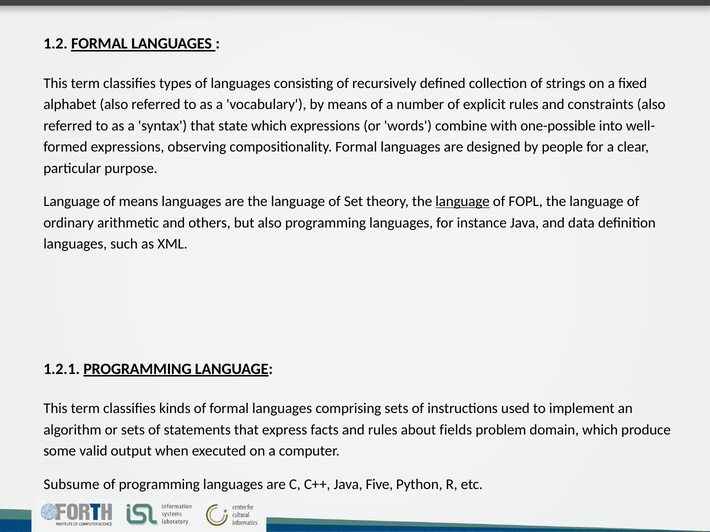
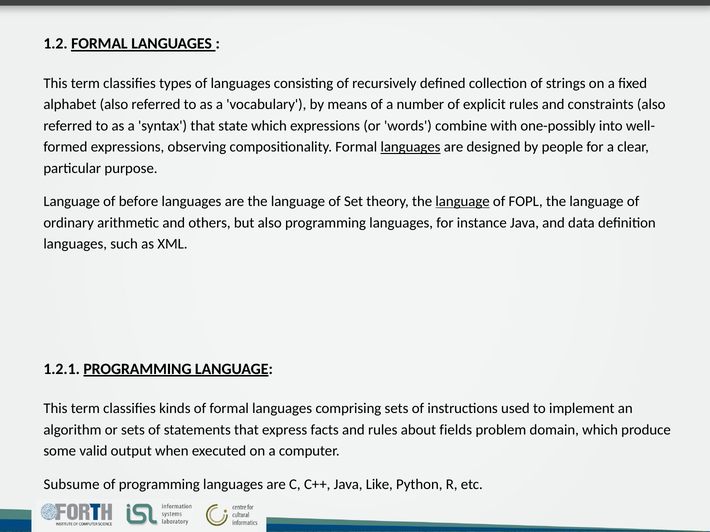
one-possible: one-possible -> one-possibly
languages at (411, 147) underline: none -> present
of means: means -> before
Five: Five -> Like
